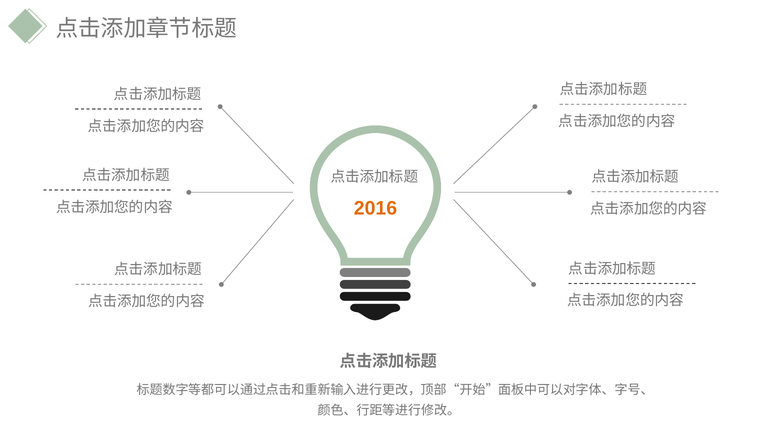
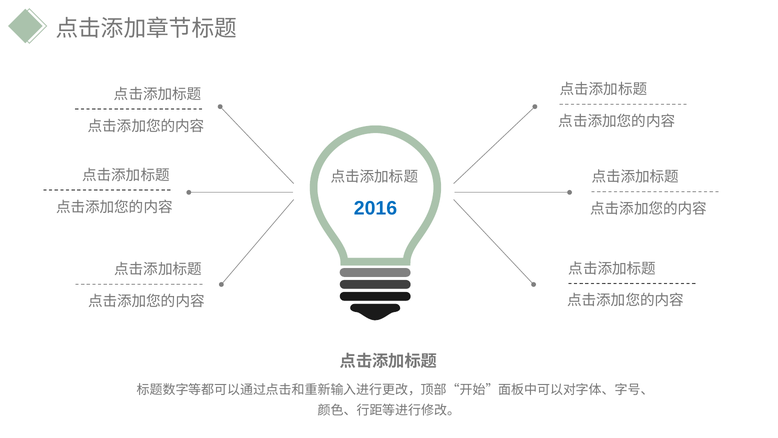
2016 colour: orange -> blue
